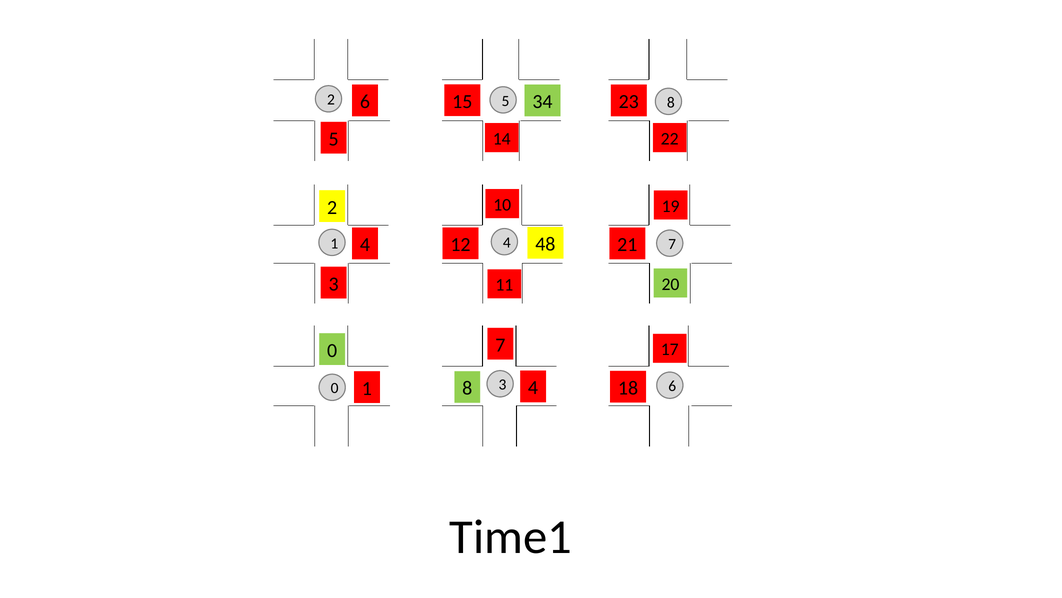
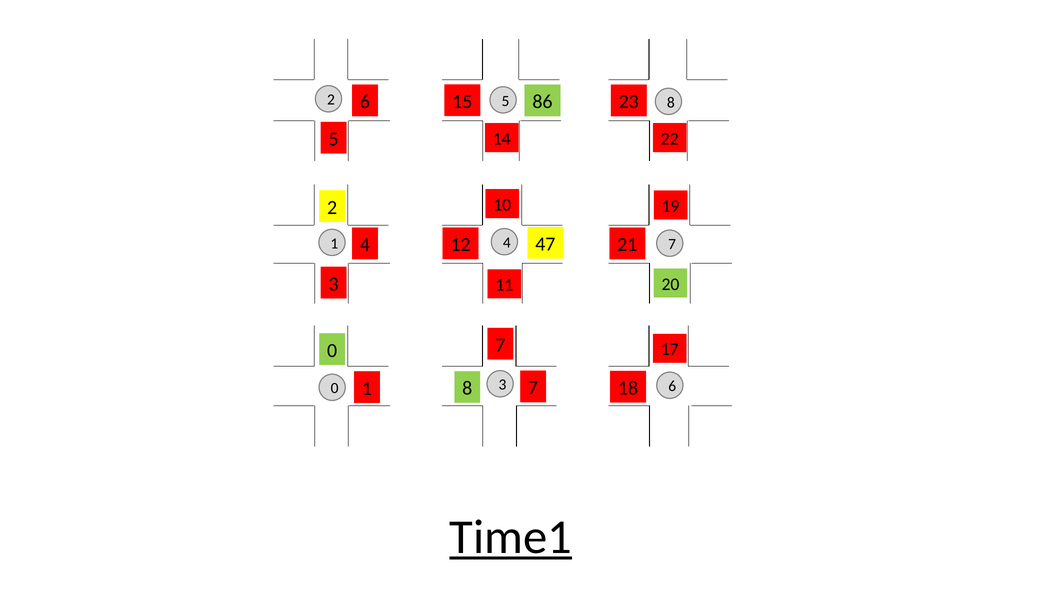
34: 34 -> 86
48: 48 -> 47
8 4: 4 -> 7
Time1 underline: none -> present
